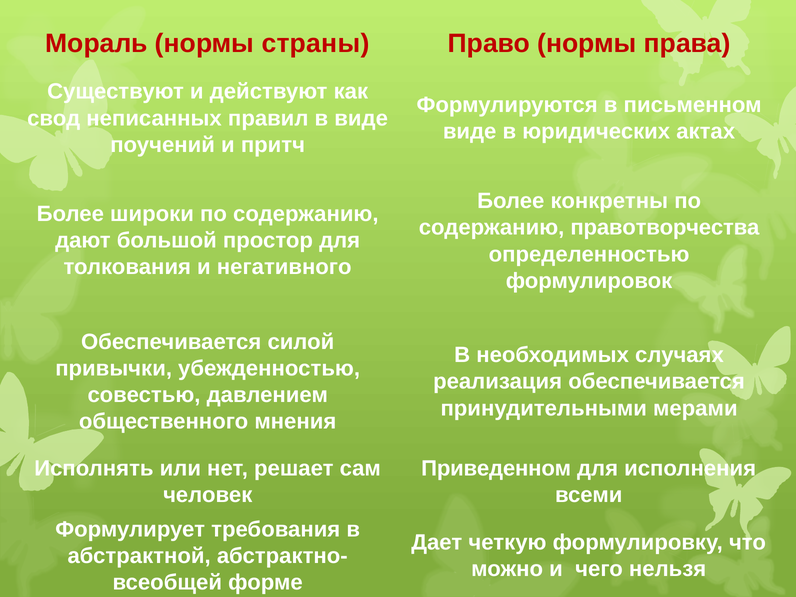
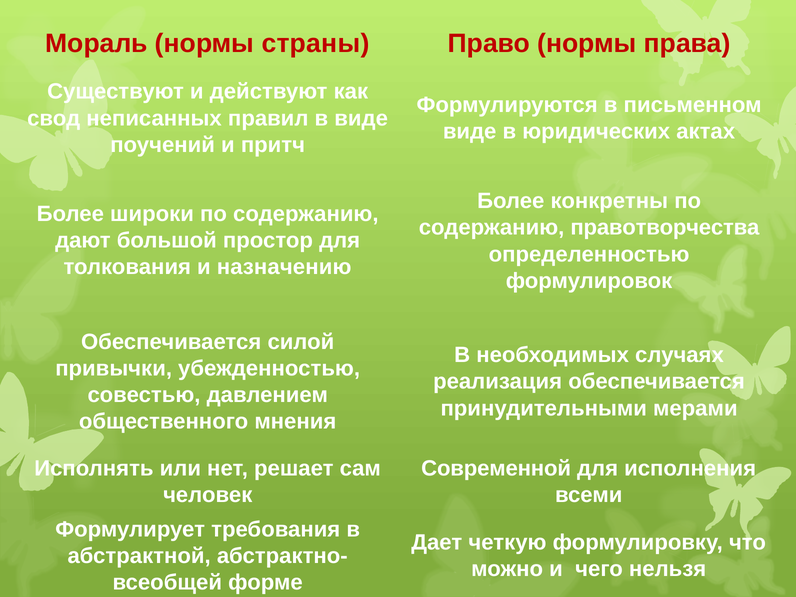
негативного: негативного -> назначению
Приведенном: Приведенном -> Современной
